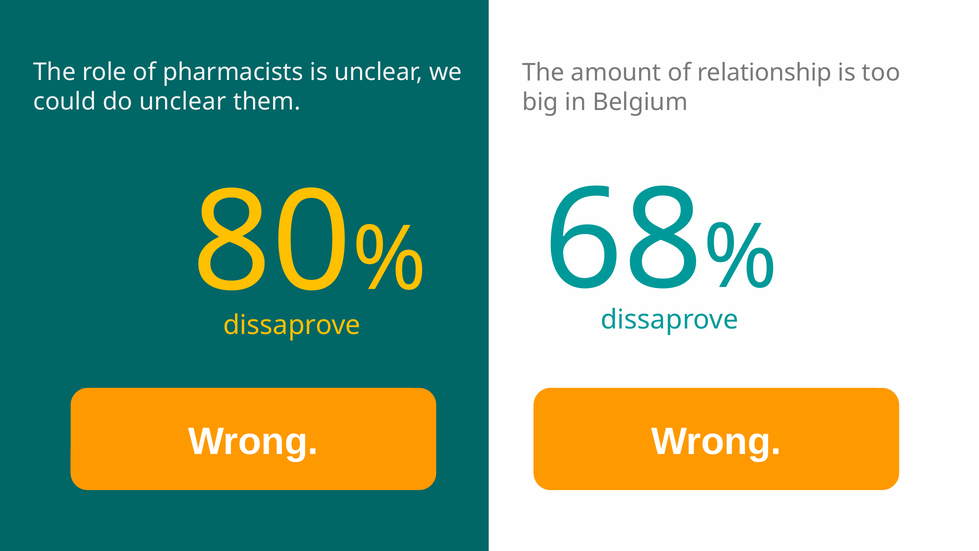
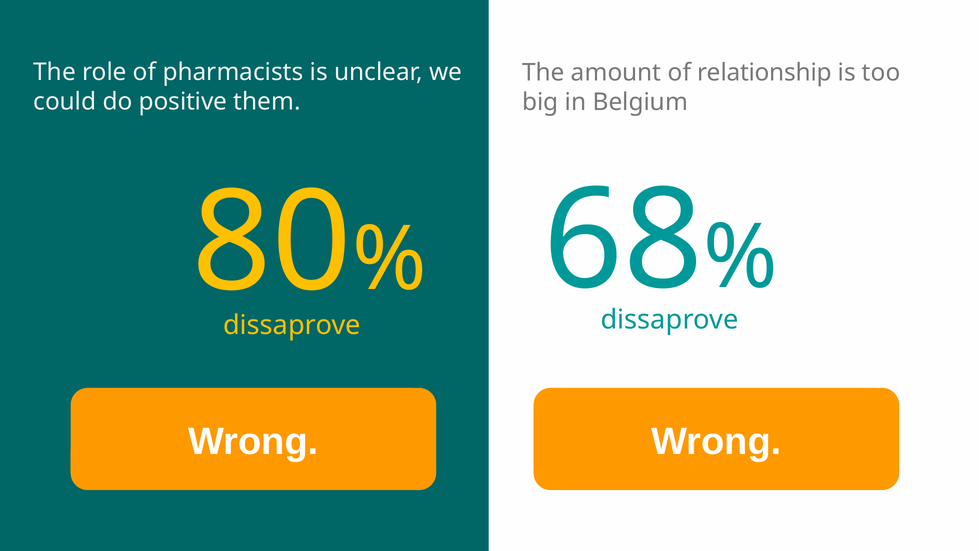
do unclear: unclear -> positive
